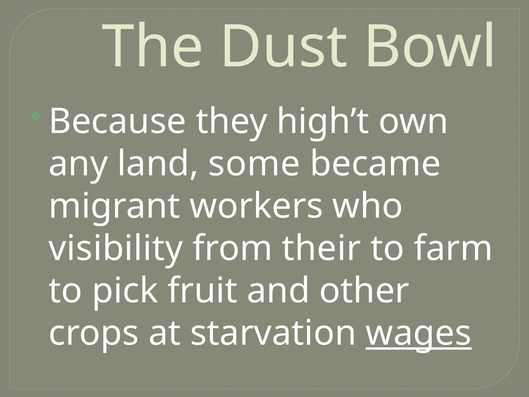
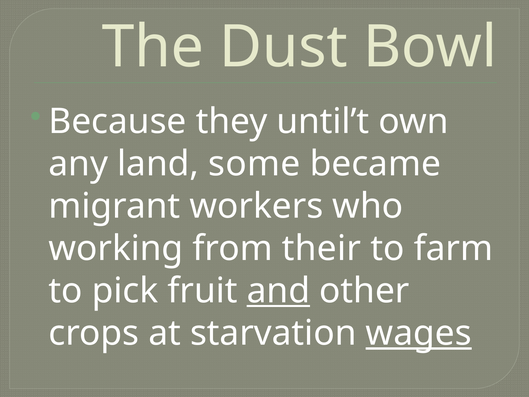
high’t: high’t -> until’t
visibility: visibility -> working
and underline: none -> present
